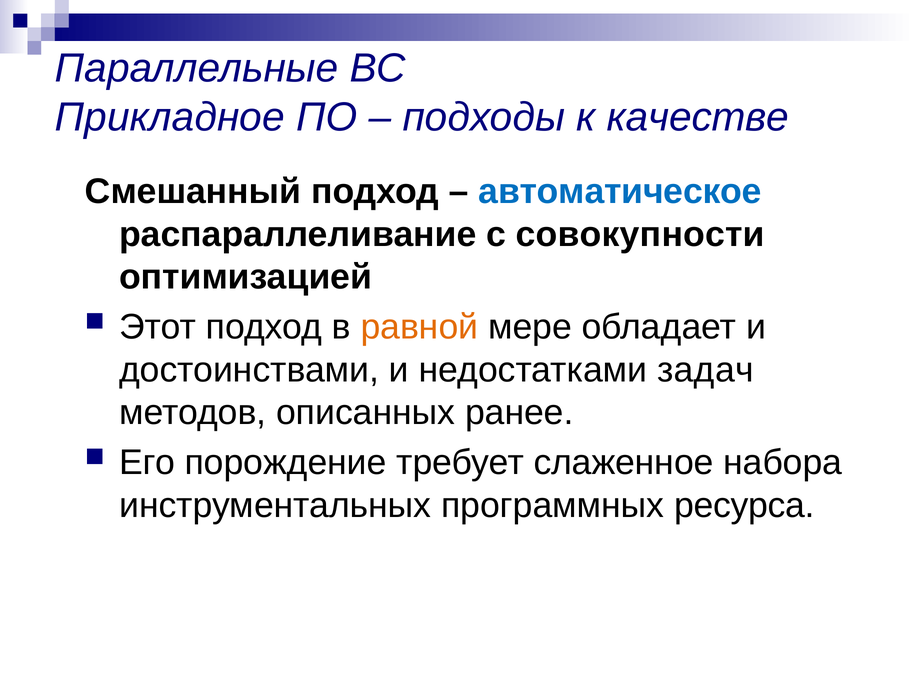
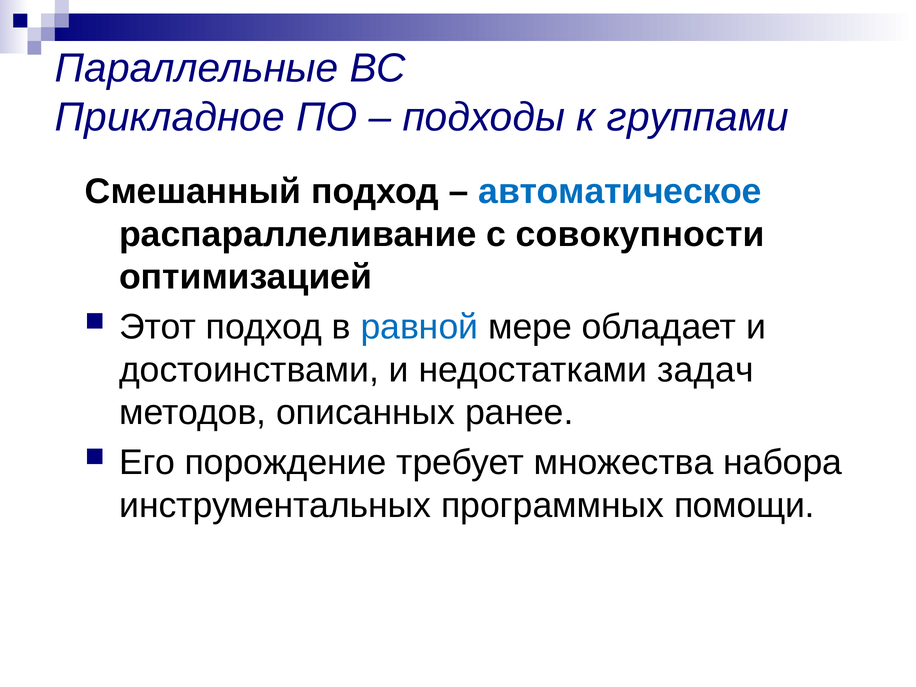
качестве: качестве -> группами
равной colour: orange -> blue
слаженное: слаженное -> множества
ресурса: ресурса -> помощи
